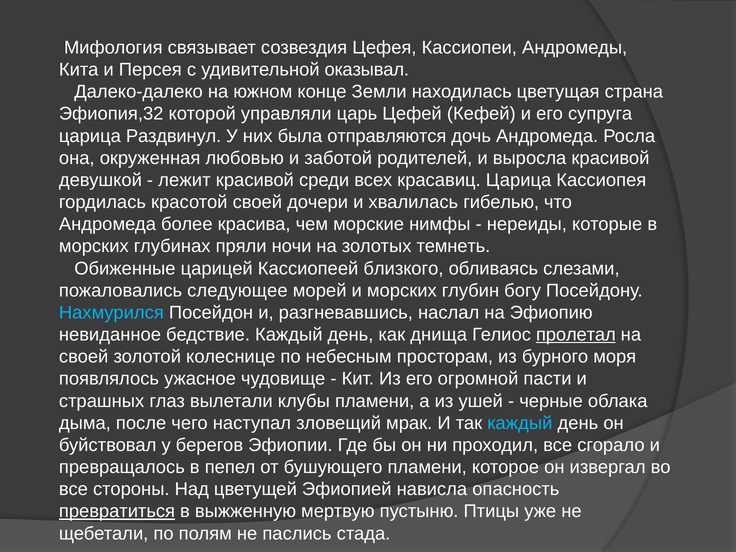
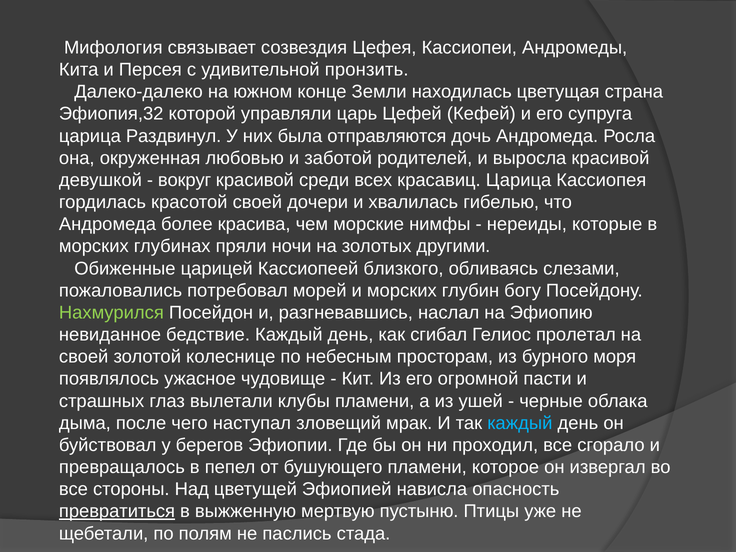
оказывал: оказывал -> пронзить
лежит: лежит -> вокруг
темнеть: темнеть -> другими
следующее: следующее -> потребовал
Нахмурился colour: light blue -> light green
днища: днища -> сгибал
пролетал underline: present -> none
